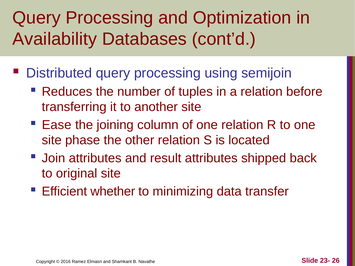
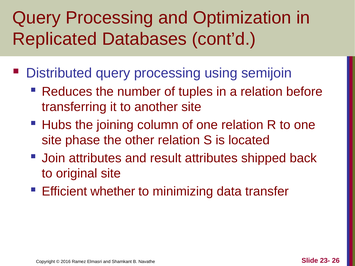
Availability: Availability -> Replicated
Ease: Ease -> Hubs
